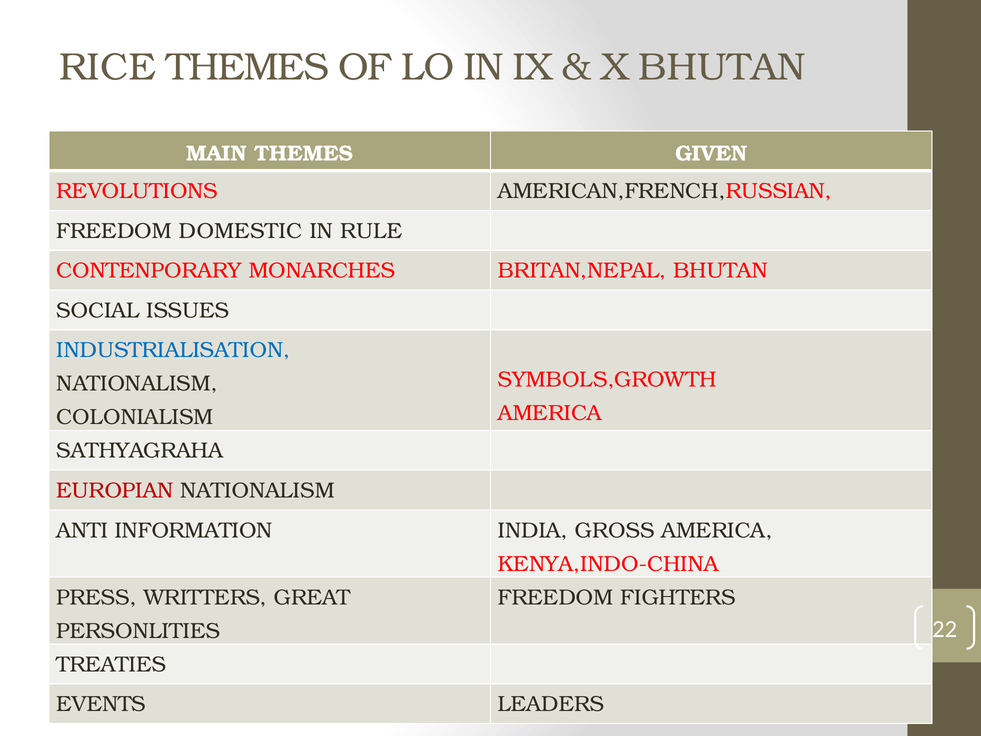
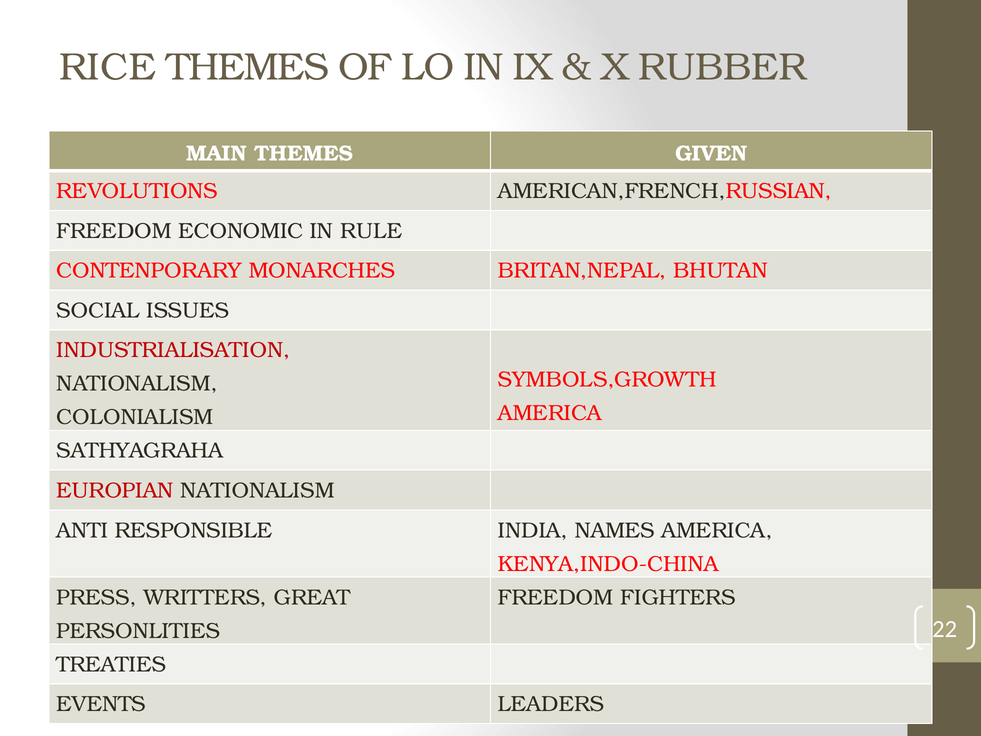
X BHUTAN: BHUTAN -> RUBBER
DOMESTIC: DOMESTIC -> ECONOMIC
INDUSTRIALISATION colour: blue -> red
INFORMATION: INFORMATION -> RESPONSIBLE
GROSS: GROSS -> NAMES
